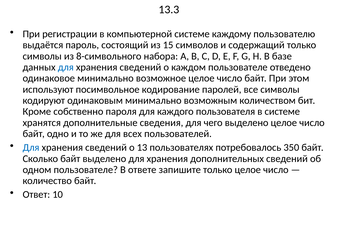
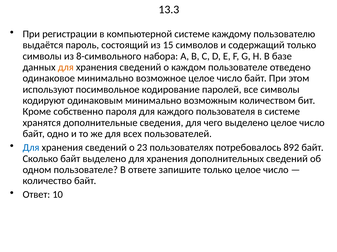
для at (66, 67) colour: blue -> orange
13: 13 -> 23
350: 350 -> 892
